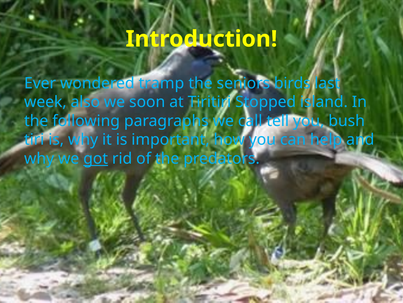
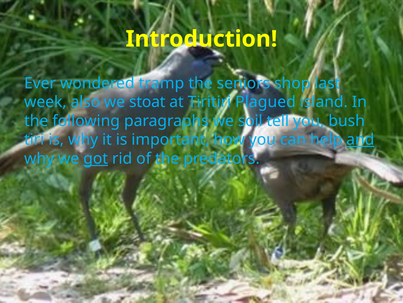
birds: birds -> shop
soon: soon -> stoat
Stopped: Stopped -> Plagued
call: call -> soil
and underline: none -> present
